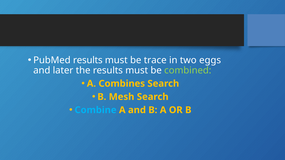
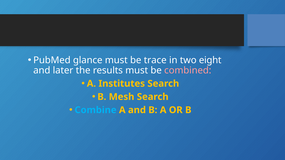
PubMed results: results -> glance
eggs: eggs -> eight
combined colour: light green -> pink
Combines: Combines -> Institutes
